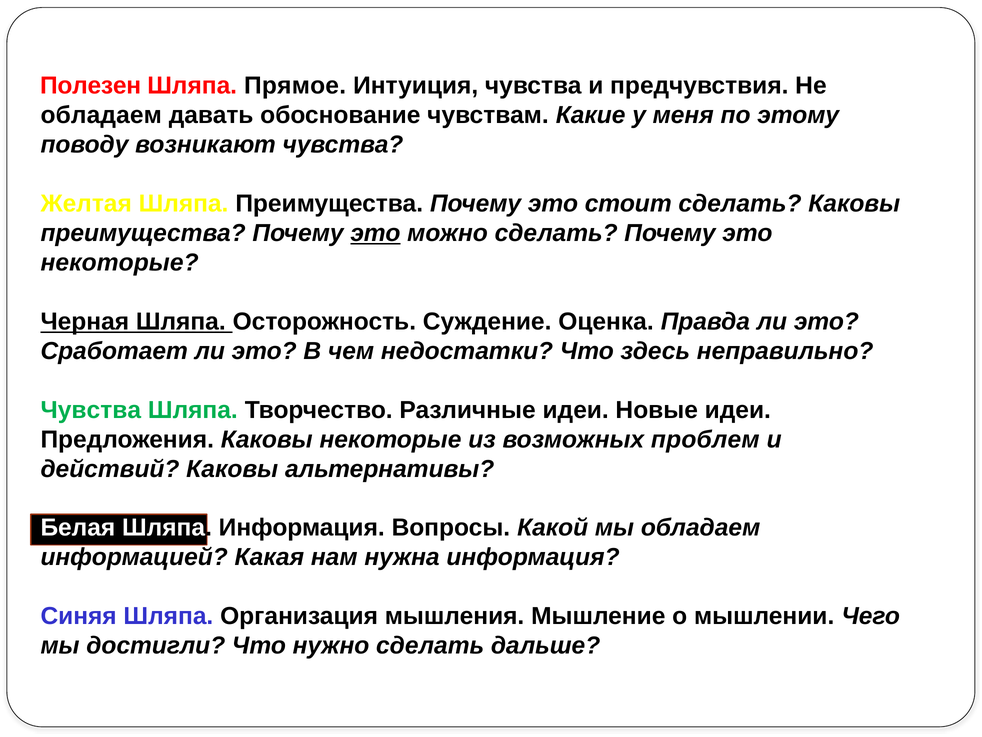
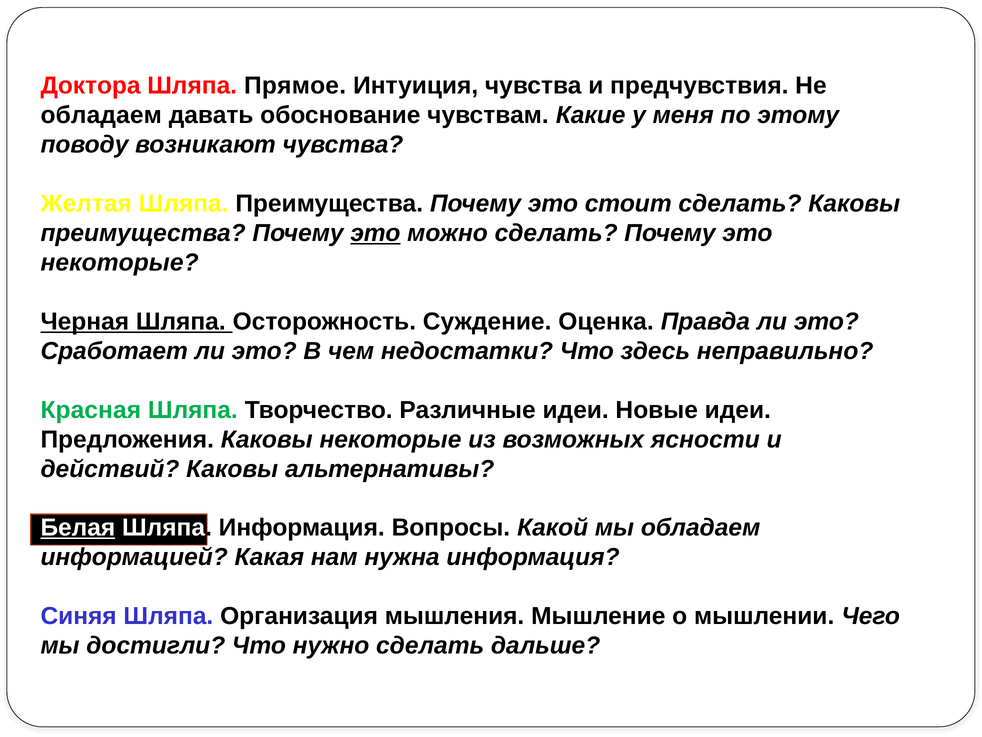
Полезен: Полезен -> Доктора
Чувства at (91, 410): Чувства -> Красная
проблем: проблем -> ясности
Белая underline: none -> present
